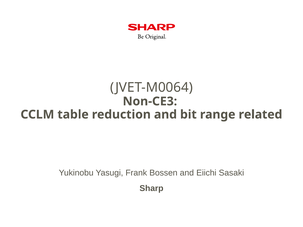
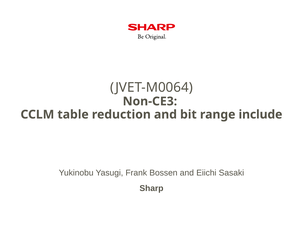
related: related -> include
